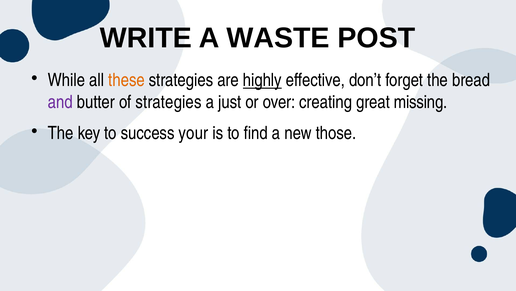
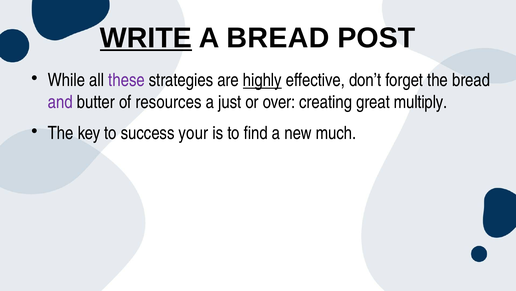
WRITE underline: none -> present
A WASTE: WASTE -> BREAD
these colour: orange -> purple
of strategies: strategies -> resources
missing: missing -> multiply
those: those -> much
